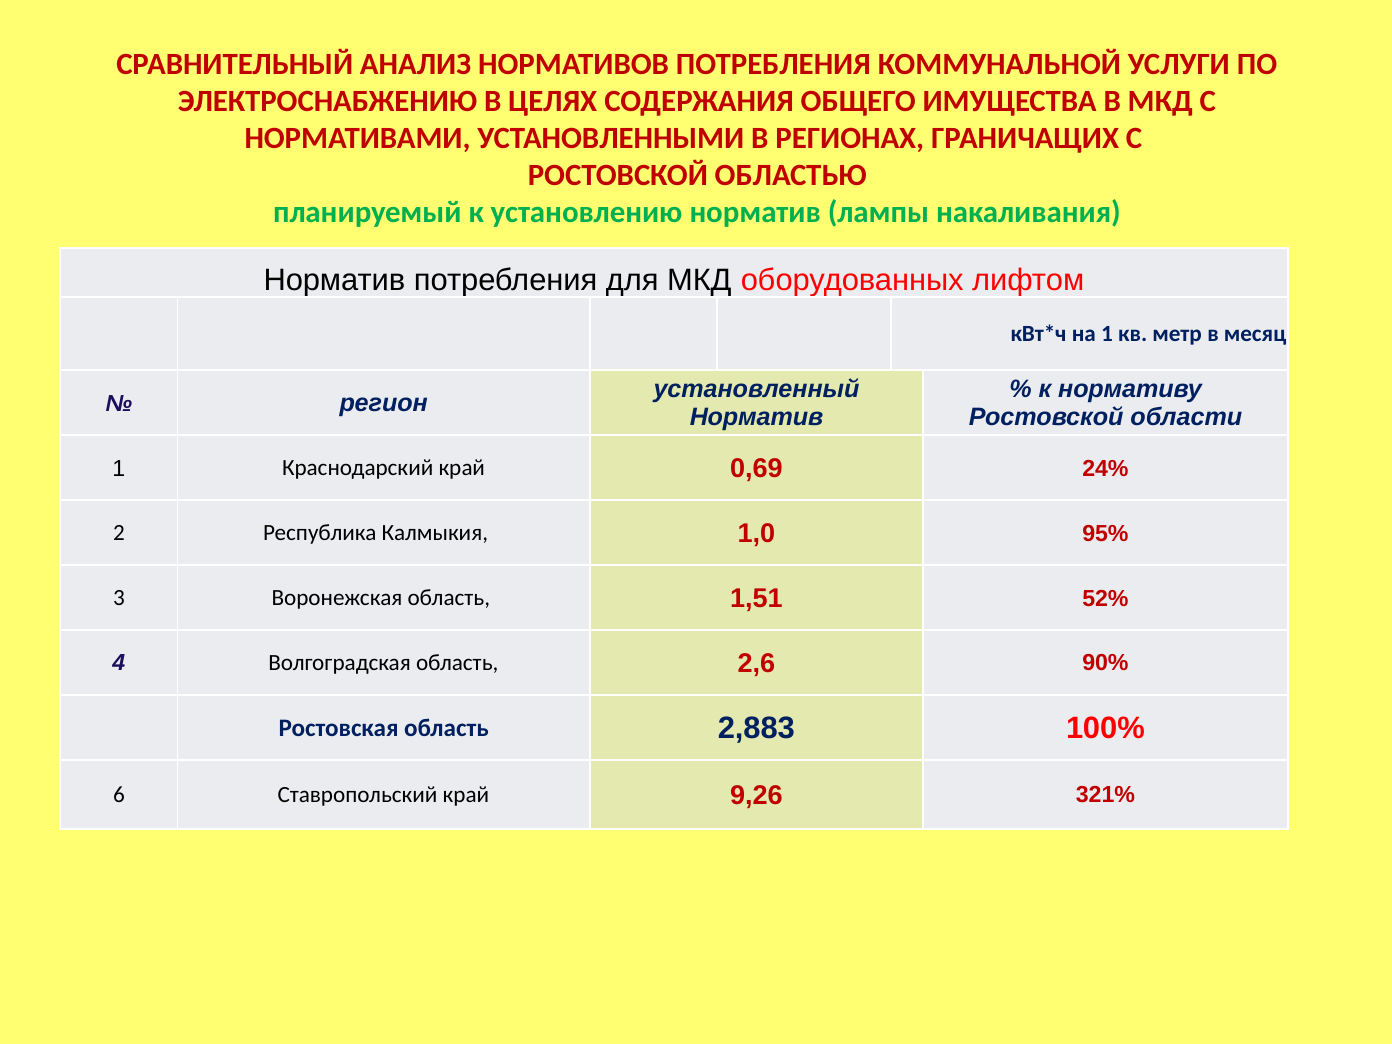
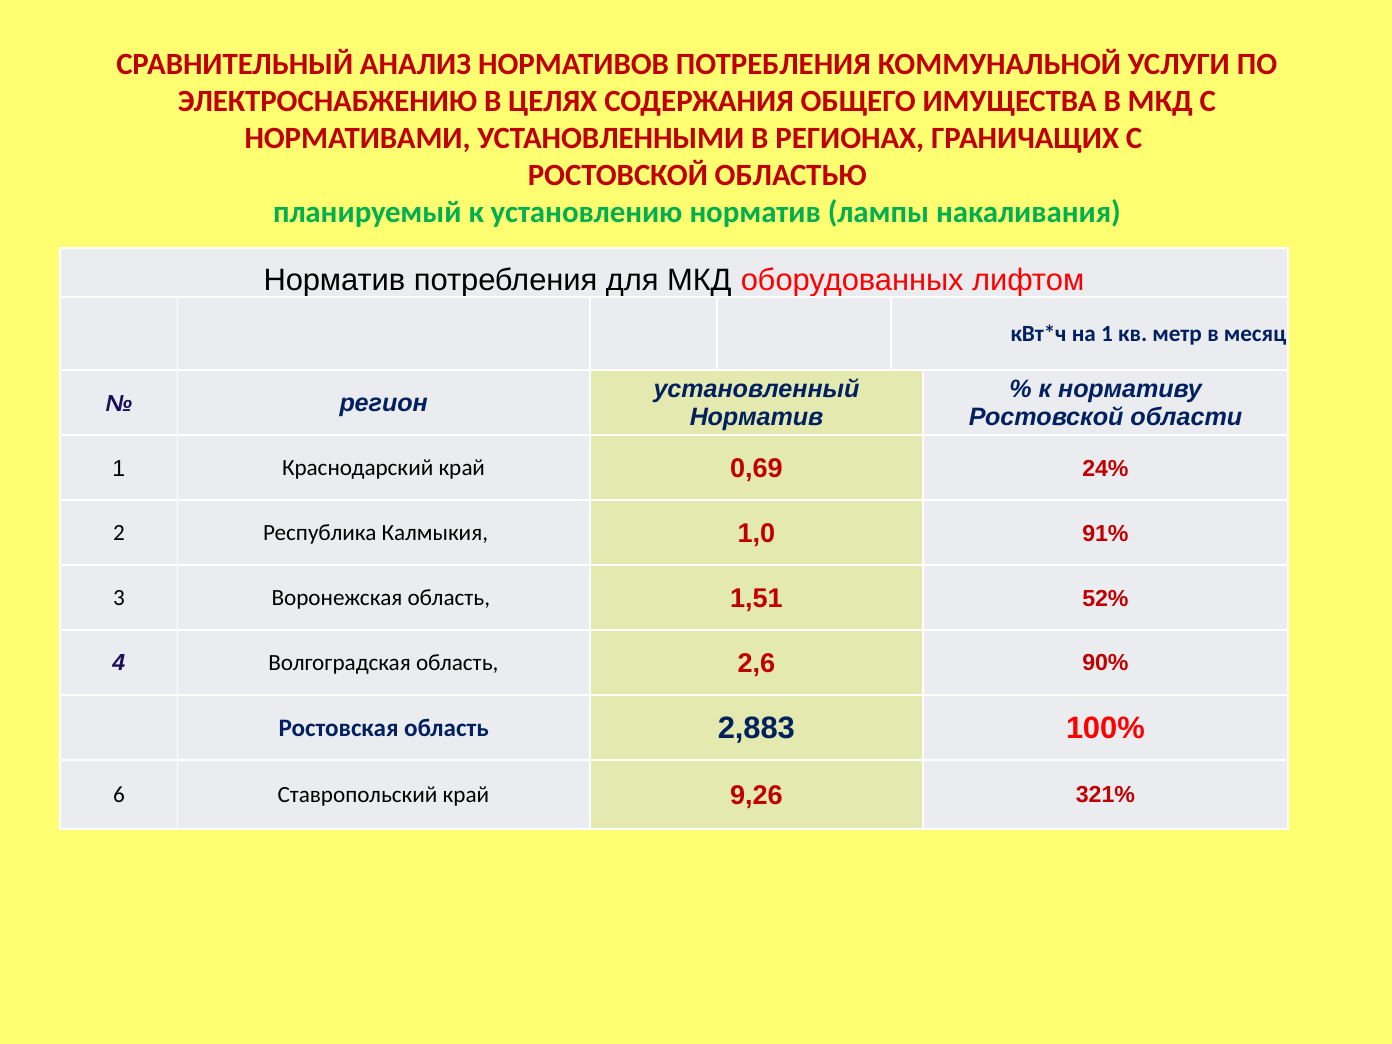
95%: 95% -> 91%
